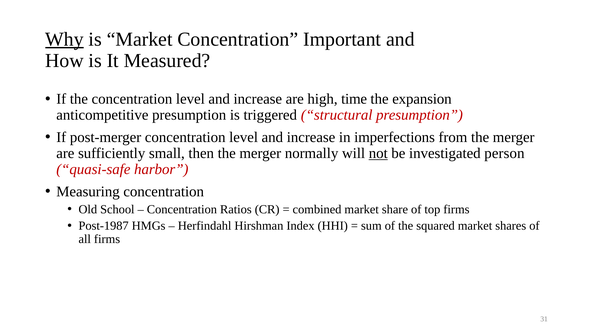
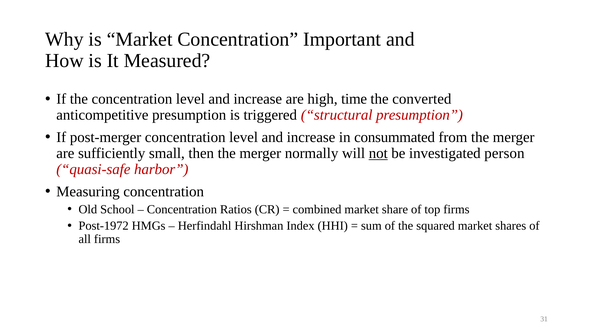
Why underline: present -> none
expansion: expansion -> converted
imperfections: imperfections -> consummated
Post-1987: Post-1987 -> Post-1972
